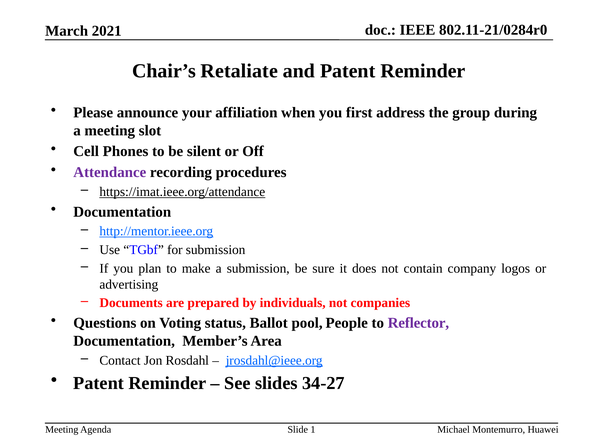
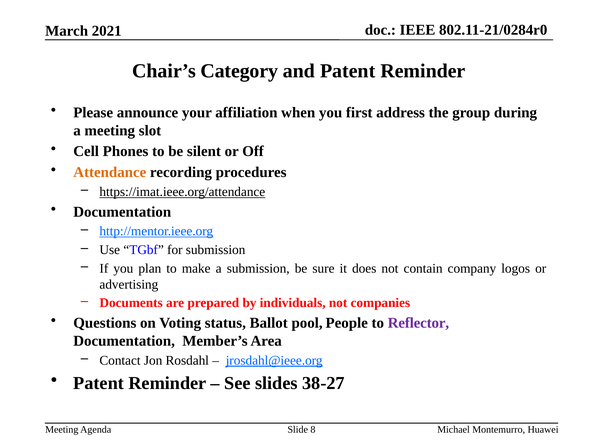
Retaliate: Retaliate -> Category
Attendance colour: purple -> orange
34-27: 34-27 -> 38-27
1: 1 -> 8
